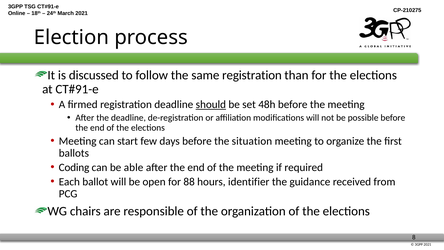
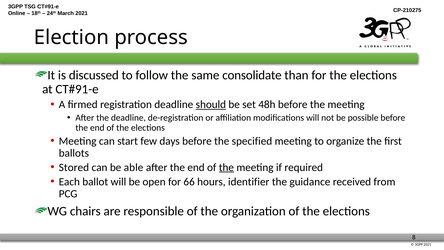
same registration: registration -> consolidate
situation: situation -> specified
Coding: Coding -> Stored
the at (226, 167) underline: none -> present
88: 88 -> 66
